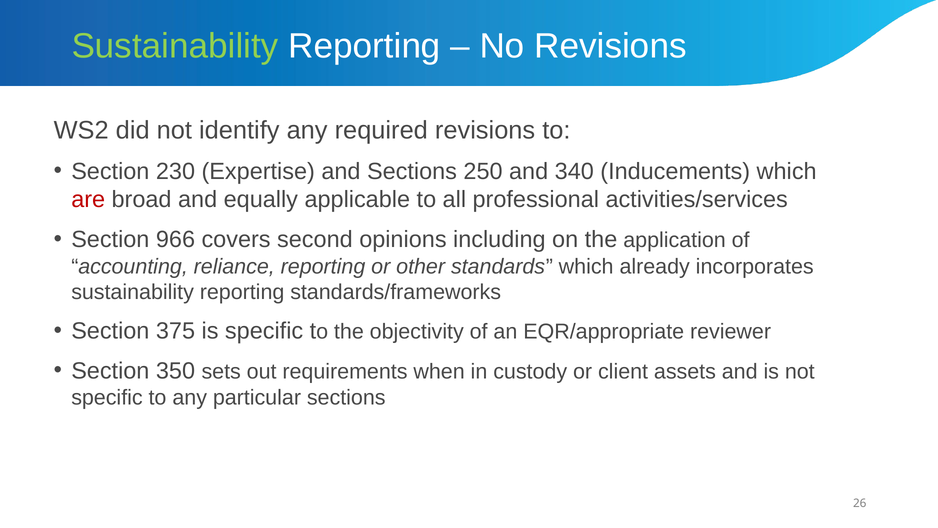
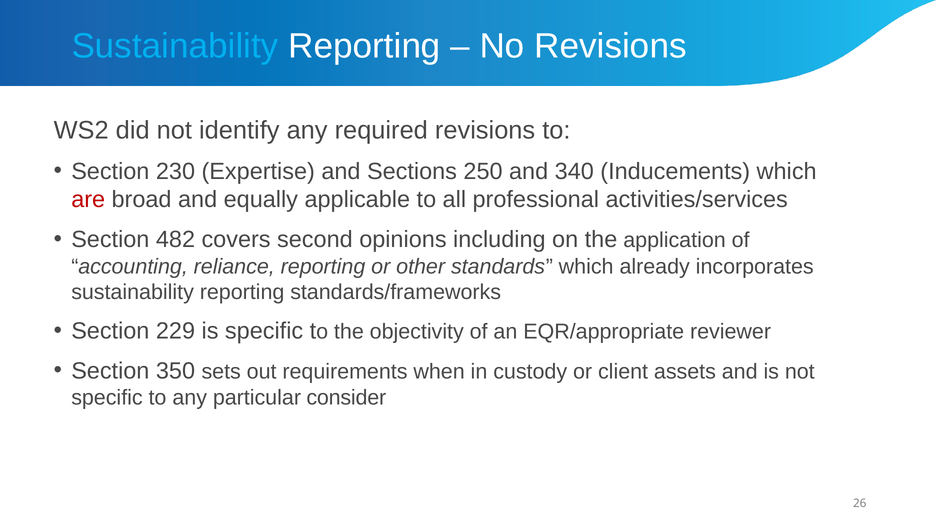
Sustainability at (175, 46) colour: light green -> light blue
966: 966 -> 482
375: 375 -> 229
particular sections: sections -> consider
